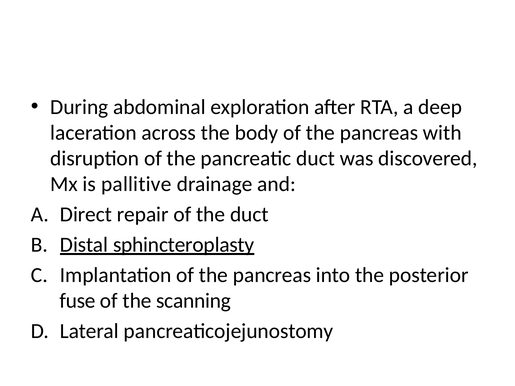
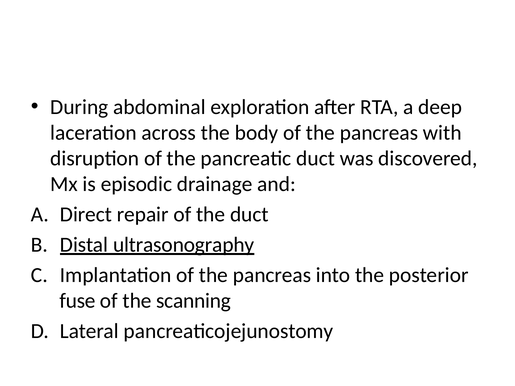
pallitive: pallitive -> episodic
sphincteroplasty: sphincteroplasty -> ultrasonography
